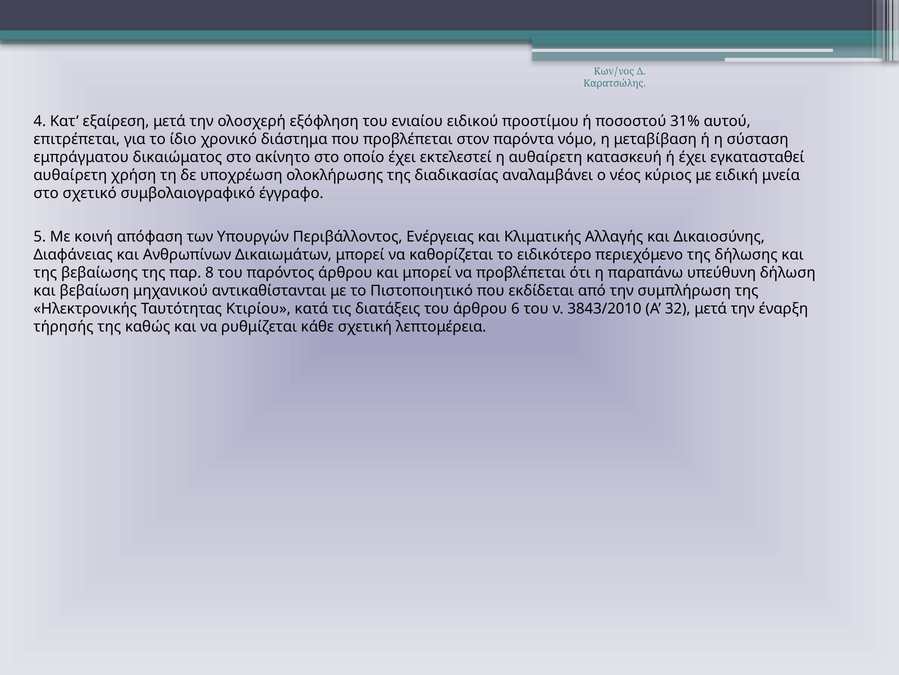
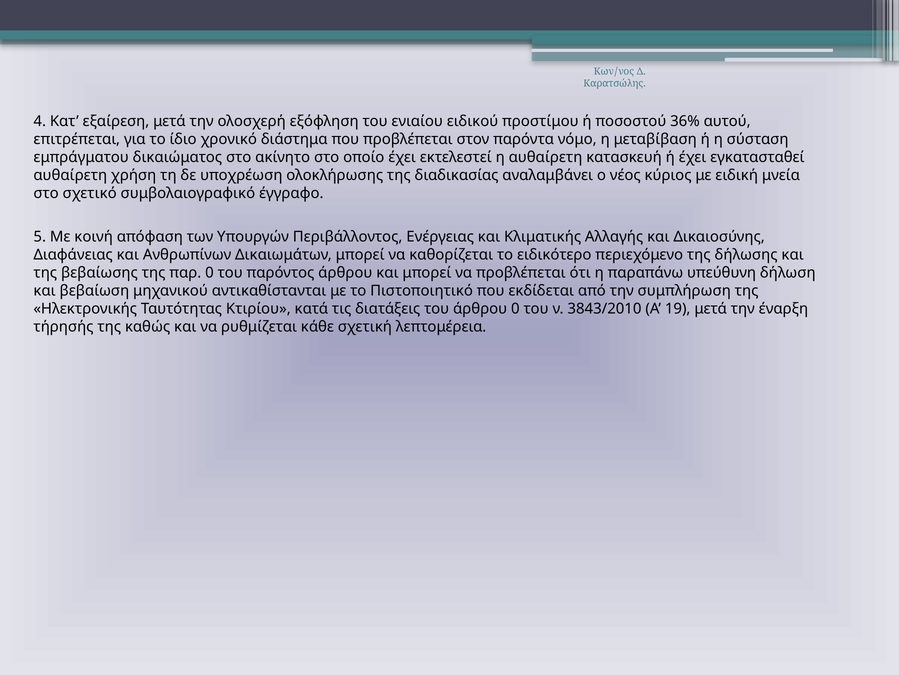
31%: 31% -> 36%
παρ 8: 8 -> 0
άρθρου 6: 6 -> 0
32: 32 -> 19
